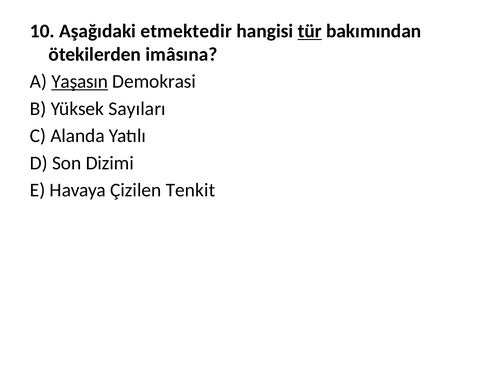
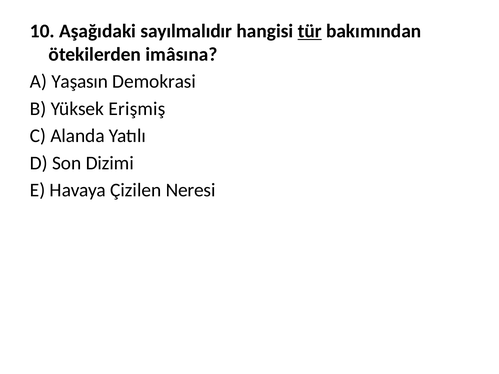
etmektedir: etmektedir -> sayılmalıdır
Yaşasın underline: present -> none
Sayıları: Sayıları -> Erişmiş
Tenkit: Tenkit -> Neresi
